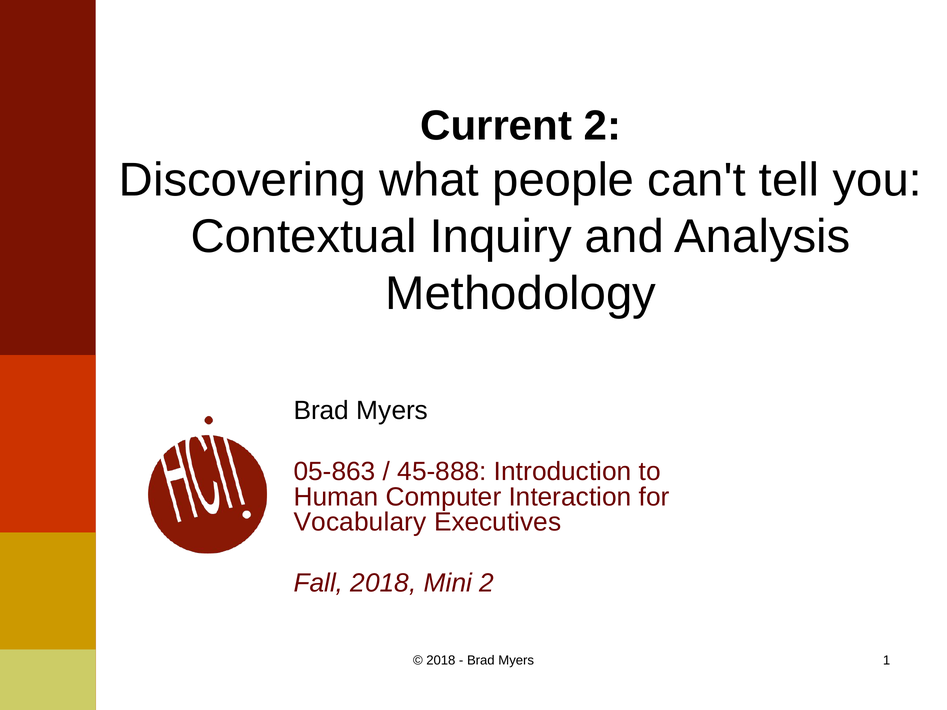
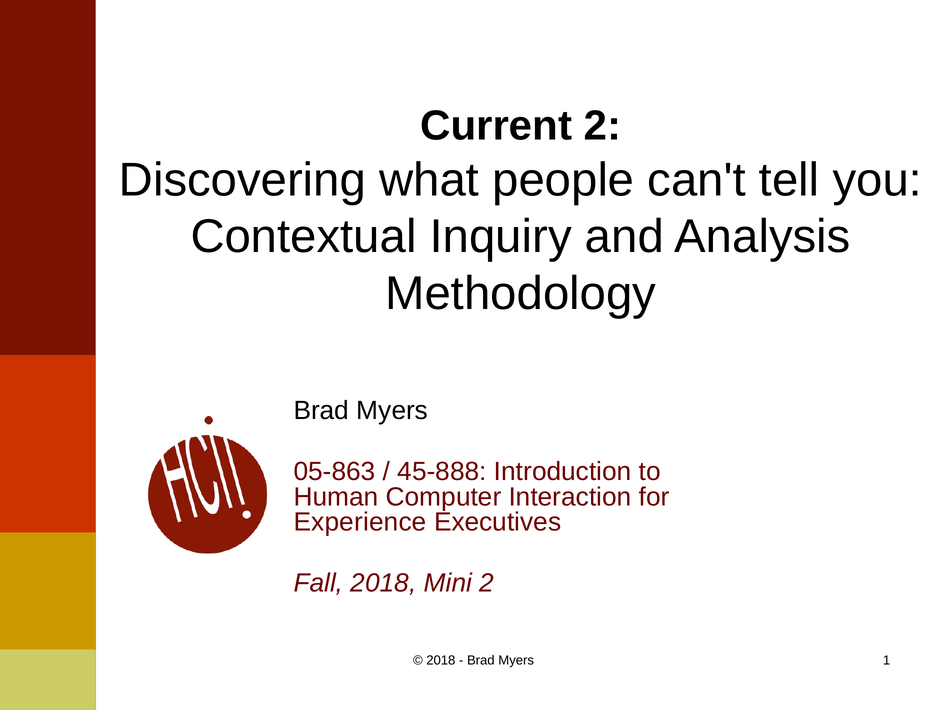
Vocabulary: Vocabulary -> Experience
